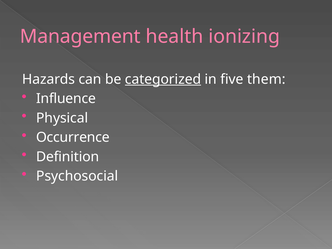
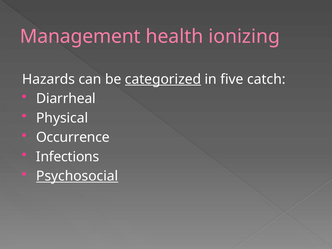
them: them -> catch
Influence: Influence -> Diarrheal
Definition: Definition -> Infections
Psychosocial underline: none -> present
